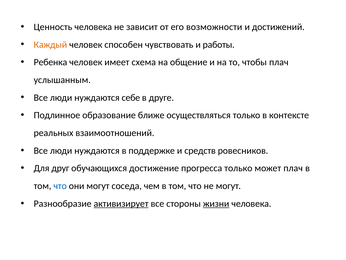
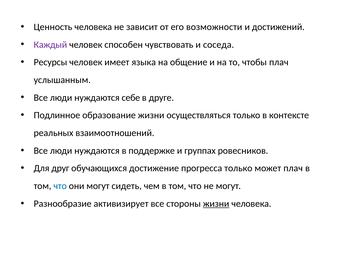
Каждый colour: orange -> purple
работы: работы -> соседа
Ребенка: Ребенка -> Ресурсы
схема: схема -> языка
образование ближе: ближе -> жизни
средств: средств -> группах
соседа: соседа -> сидеть
активизирует underline: present -> none
